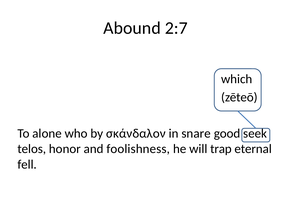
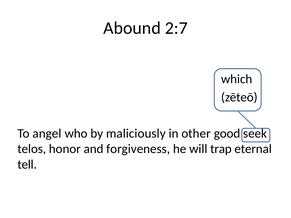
alone: alone -> angel
σκάνδαλον: σκάνδαλον -> maliciously
snare: snare -> other
foolishness: foolishness -> forgiveness
fell: fell -> tell
